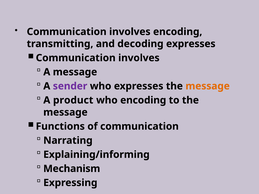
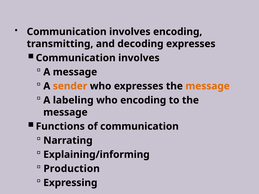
sender colour: purple -> orange
product: product -> labeling
Mechanism: Mechanism -> Production
